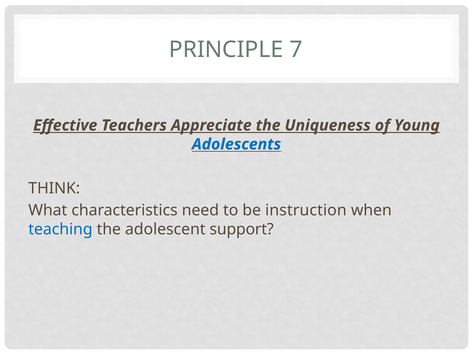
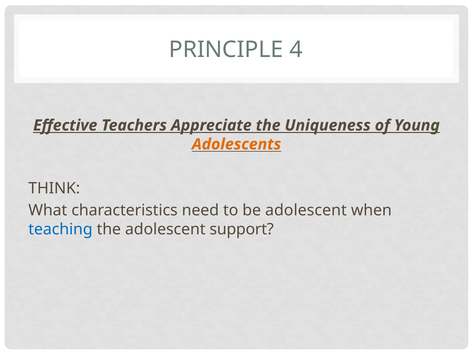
7: 7 -> 4
Adolescents colour: blue -> orange
be instruction: instruction -> adolescent
